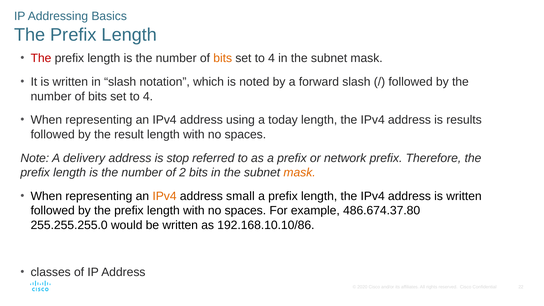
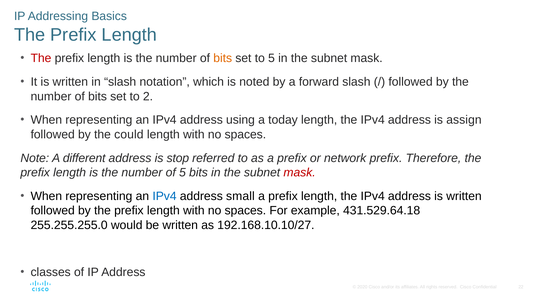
4 at (271, 58): 4 -> 5
4 at (148, 96): 4 -> 2
results: results -> assign
result: result -> could
delivery: delivery -> different
of 2: 2 -> 5
mask at (300, 173) colour: orange -> red
IPv4 at (165, 196) colour: orange -> blue
486.674.37.80: 486.674.37.80 -> 431.529.64.18
192.168.10.10/86: 192.168.10.10/86 -> 192.168.10.10/27
